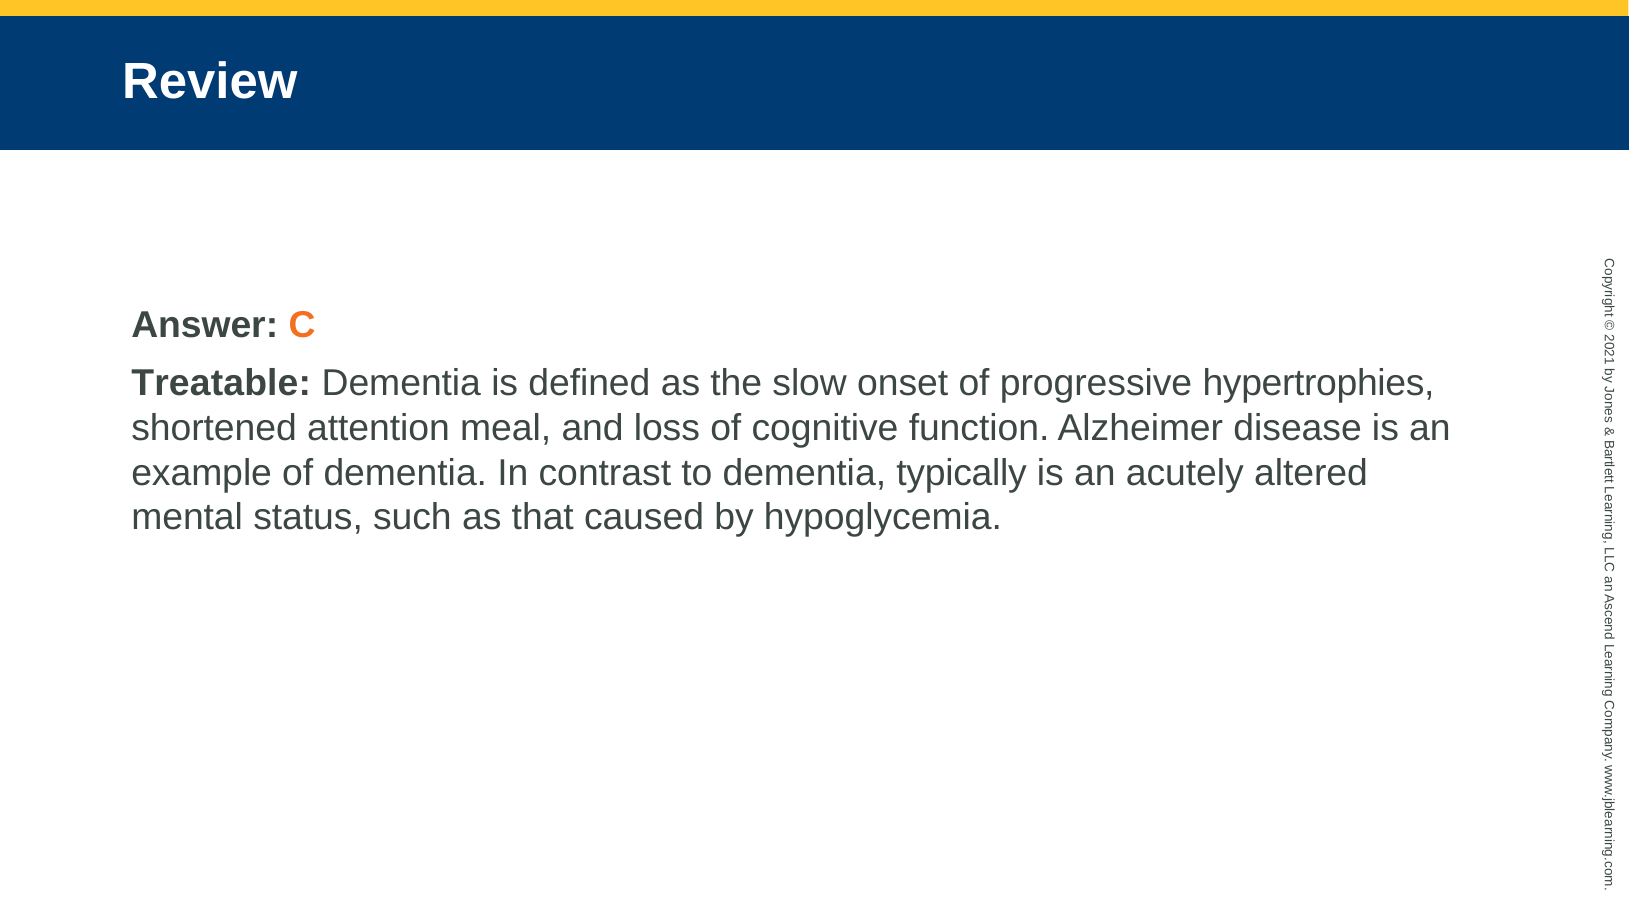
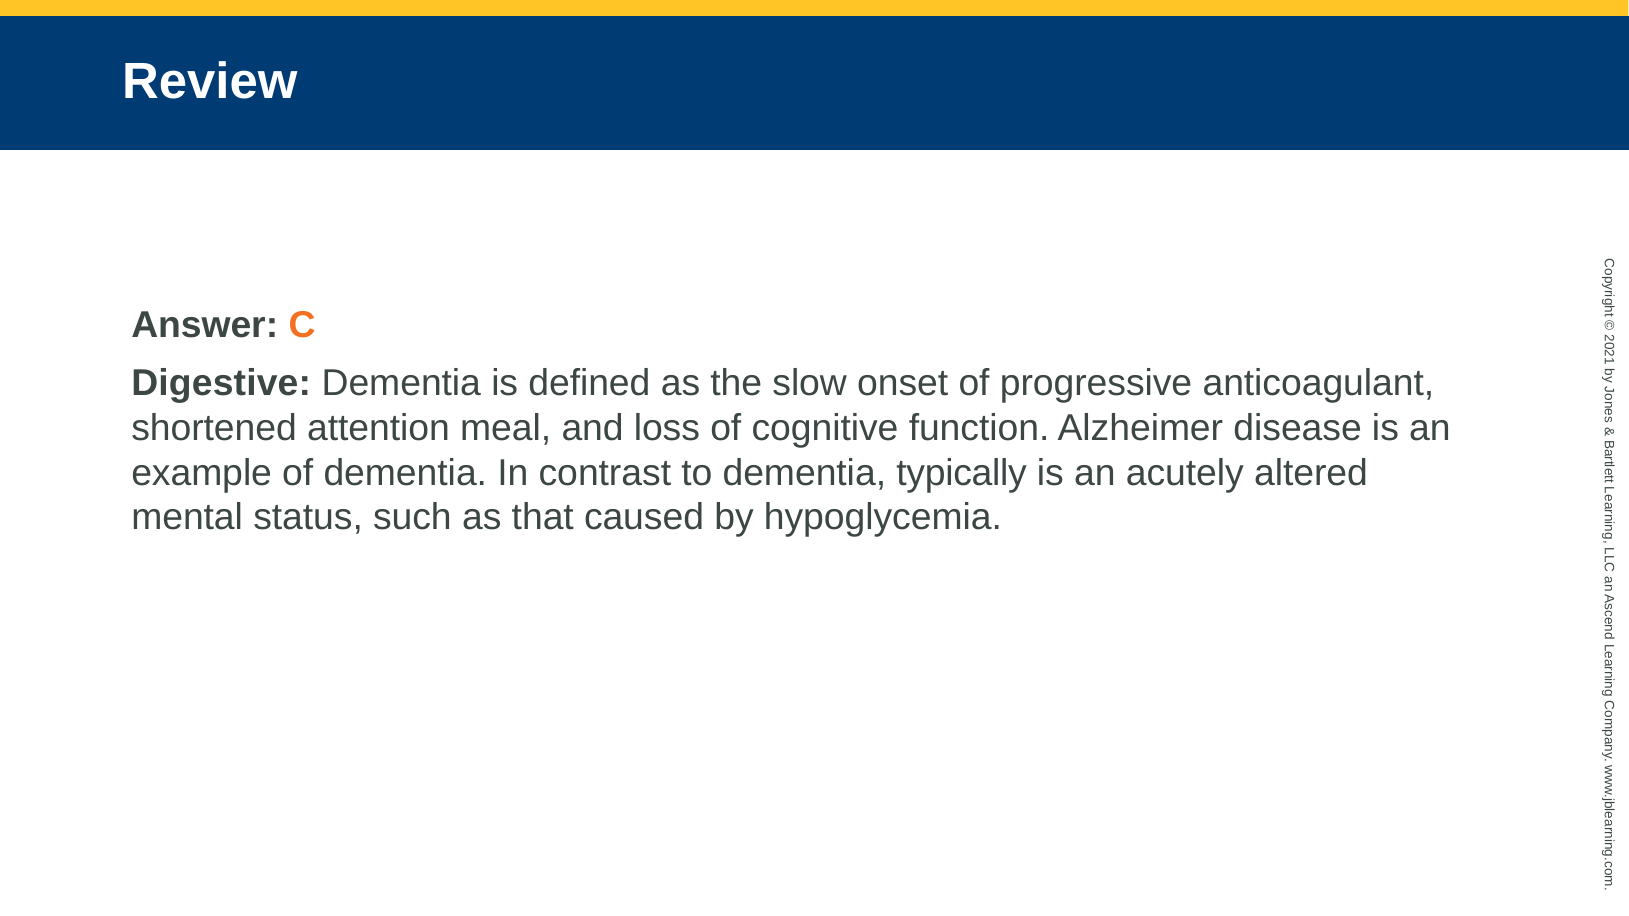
Treatable: Treatable -> Digestive
hypertrophies: hypertrophies -> anticoagulant
